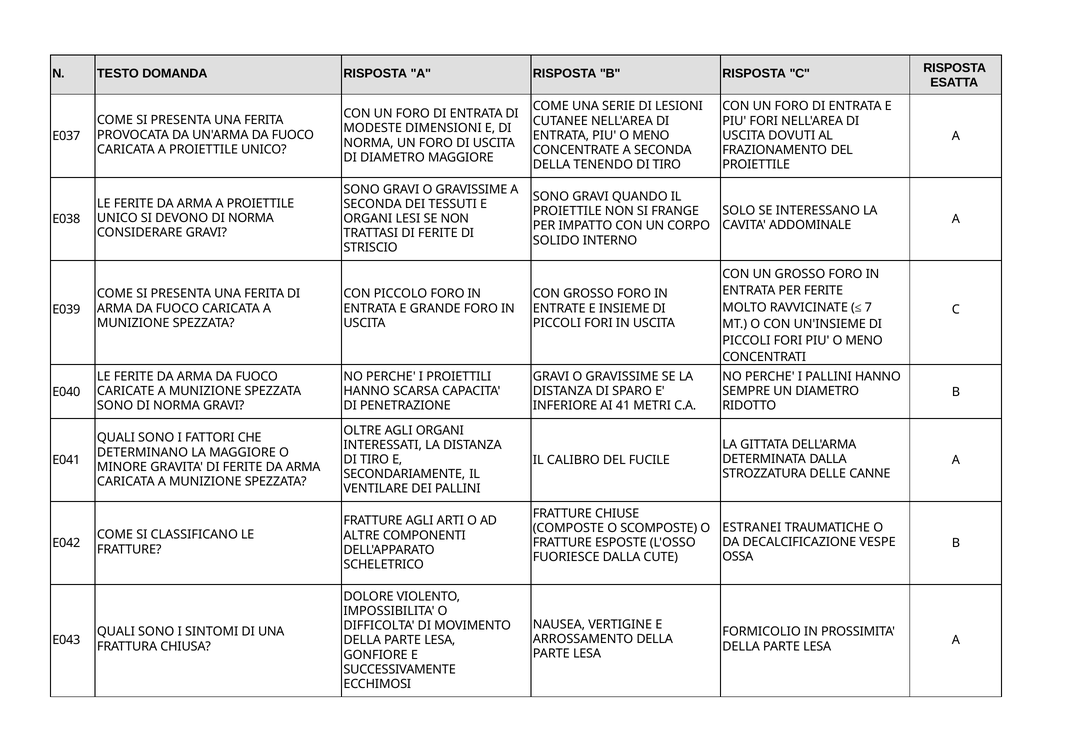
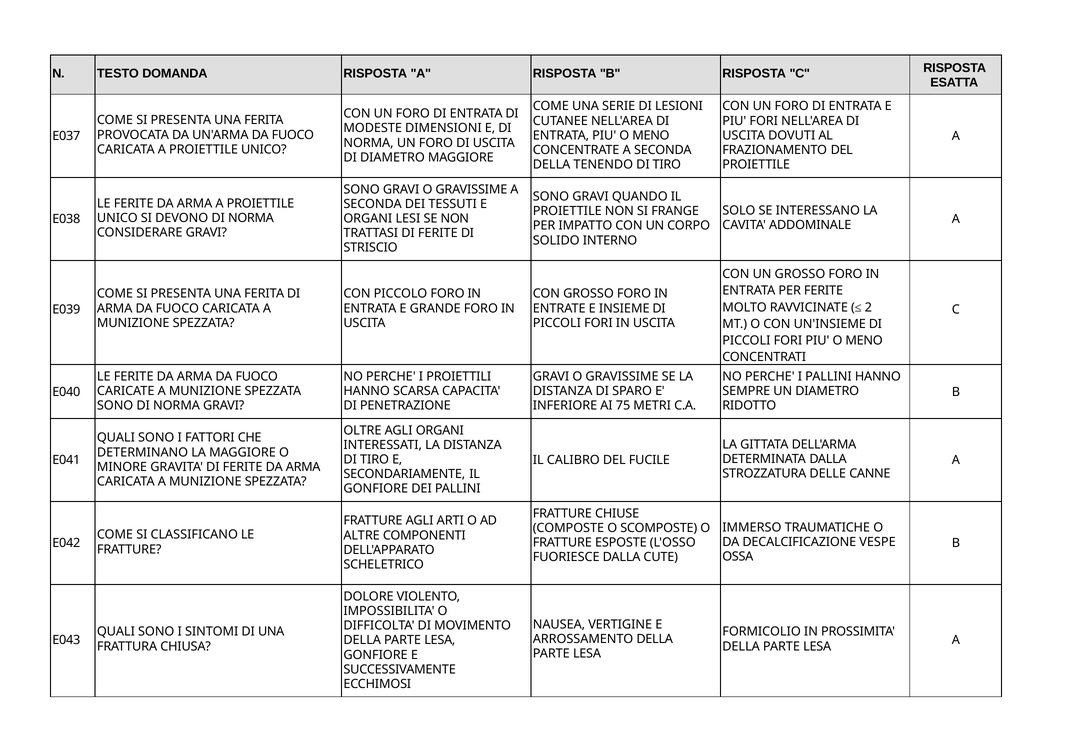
7: 7 -> 2
41: 41 -> 75
VENTILARE at (376, 489): VENTILARE -> GONFIORE
ESTRANEI: ESTRANEI -> IMMERSO
